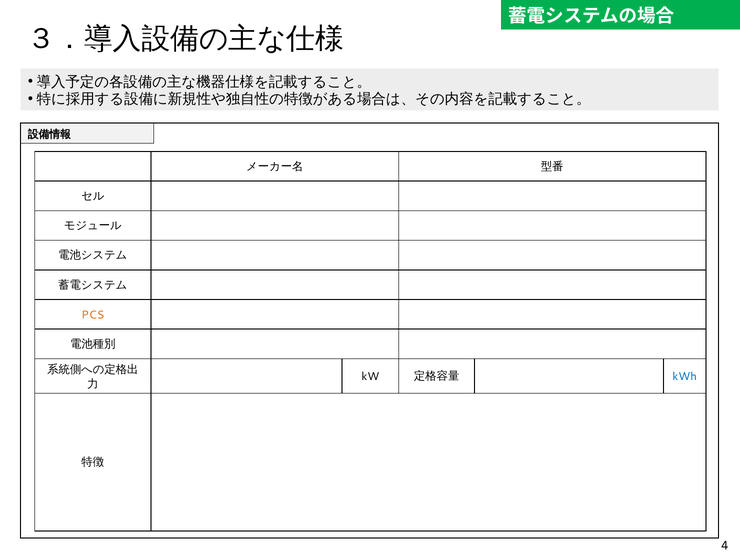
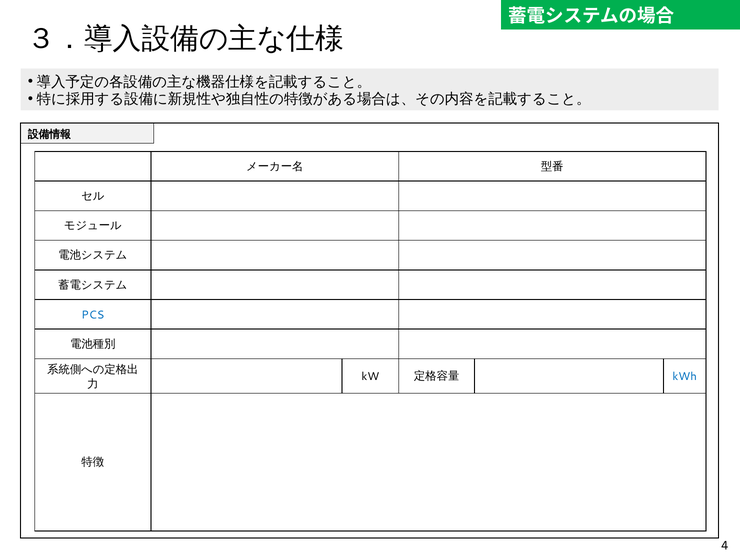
PCS colour: orange -> blue
